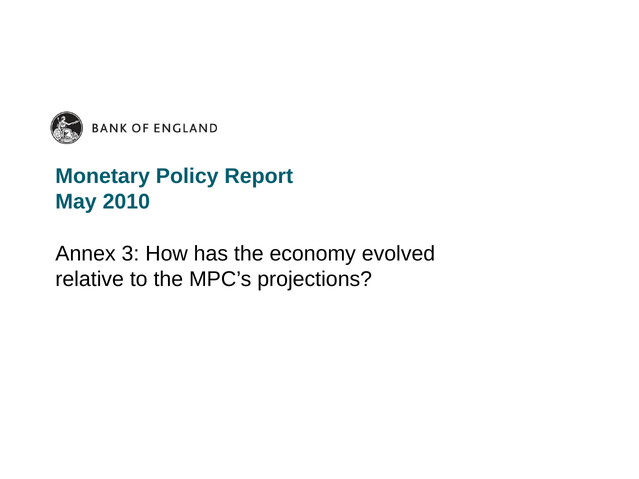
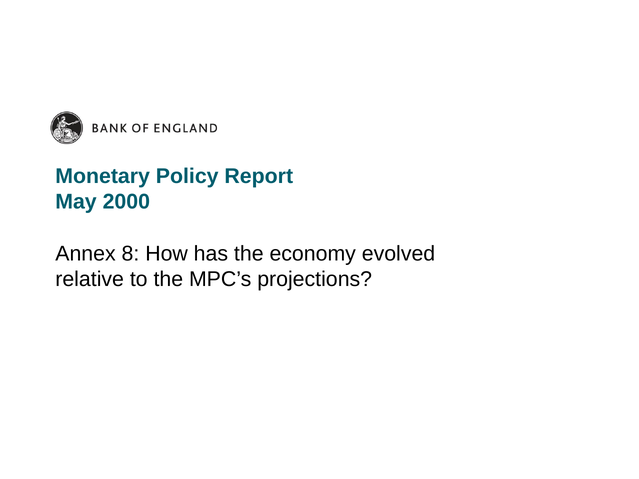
2010: 2010 -> 2000
3: 3 -> 8
